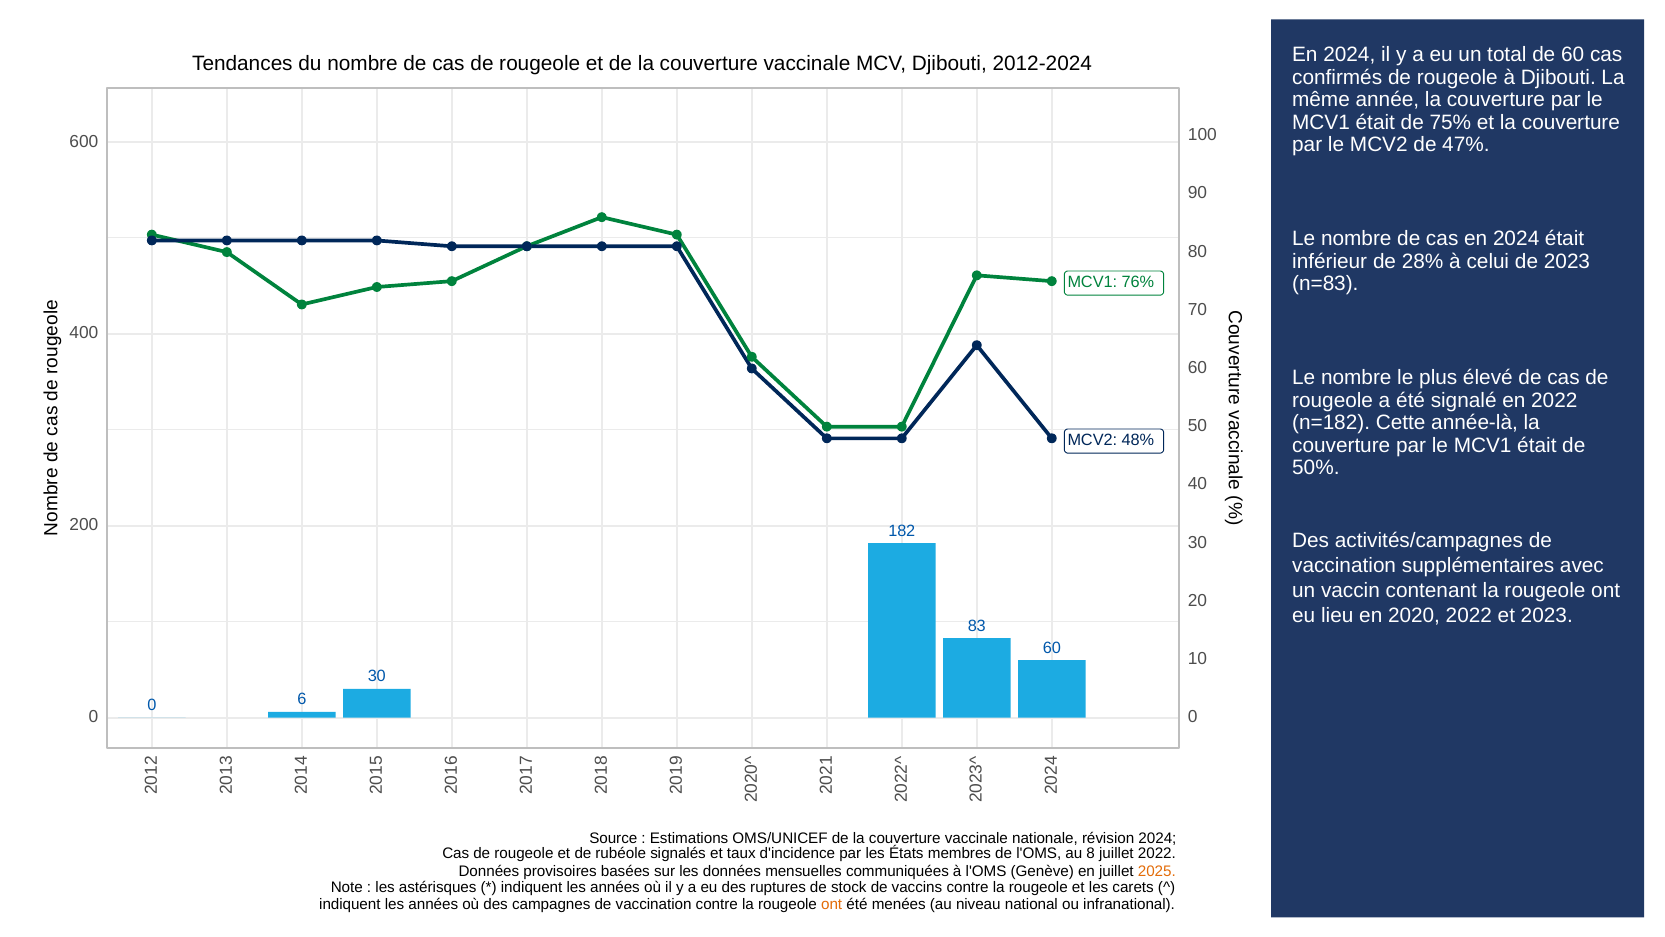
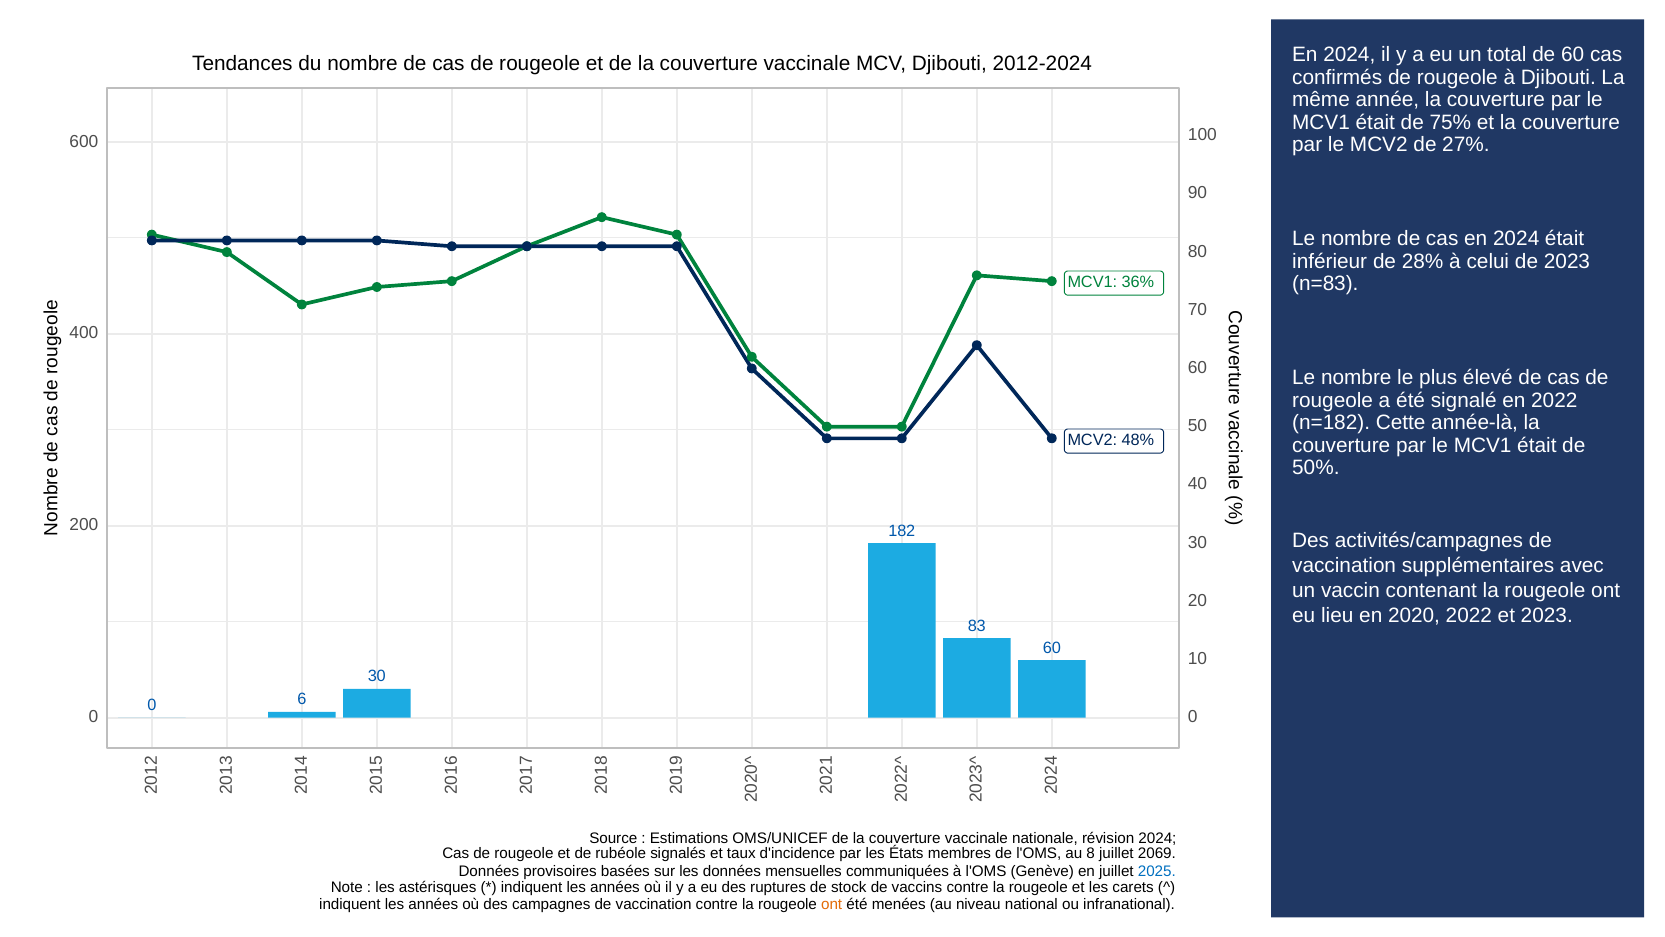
47%: 47% -> 27%
76%: 76% -> 36%
juillet 2022: 2022 -> 2069
2025 colour: orange -> blue
